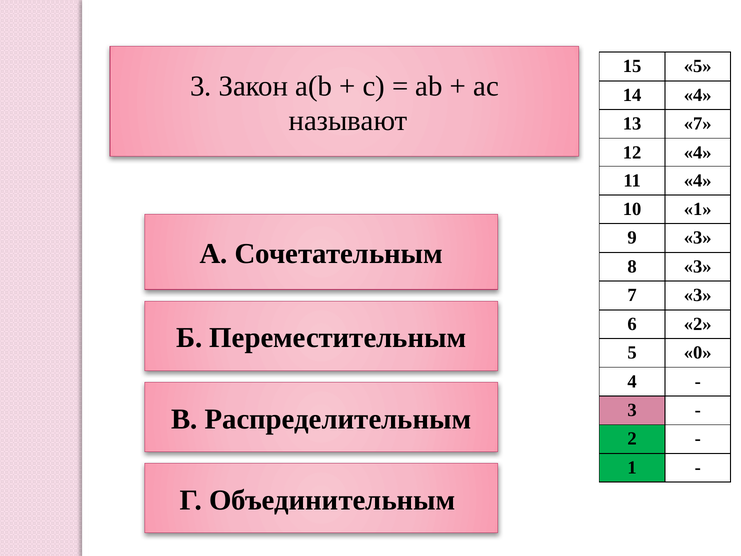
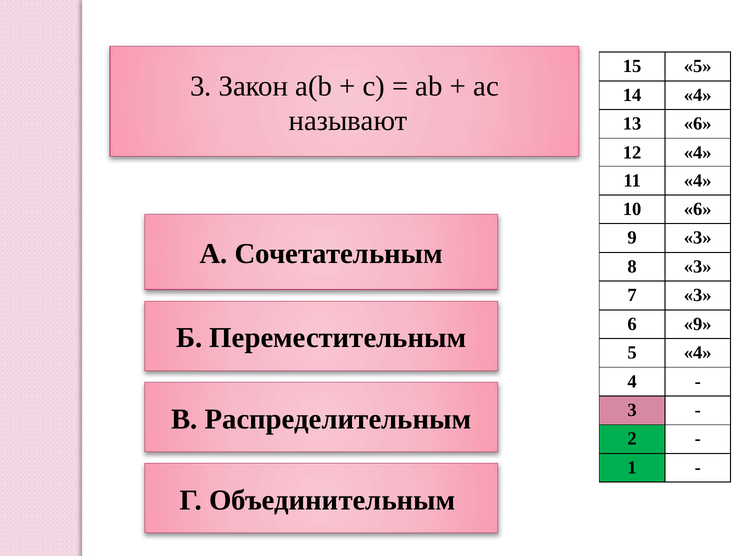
13 7: 7 -> 6
10 1: 1 -> 6
2 at (698, 324): 2 -> 9
5 0: 0 -> 4
